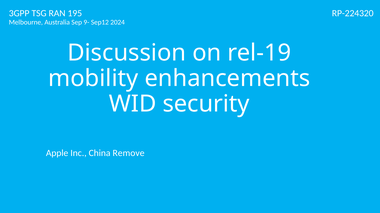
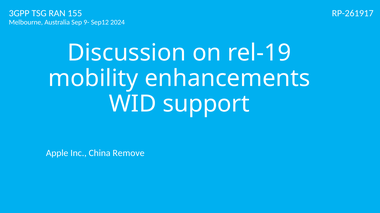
195: 195 -> 155
RP-224320: RP-224320 -> RP-261917
security: security -> support
